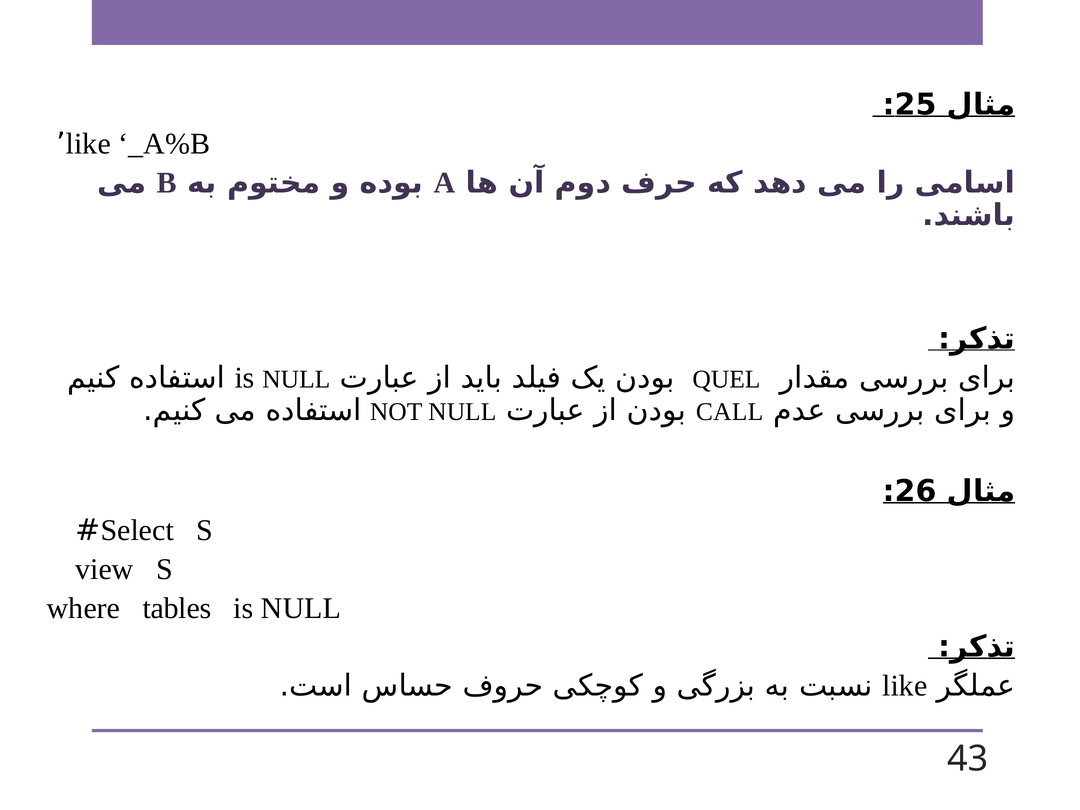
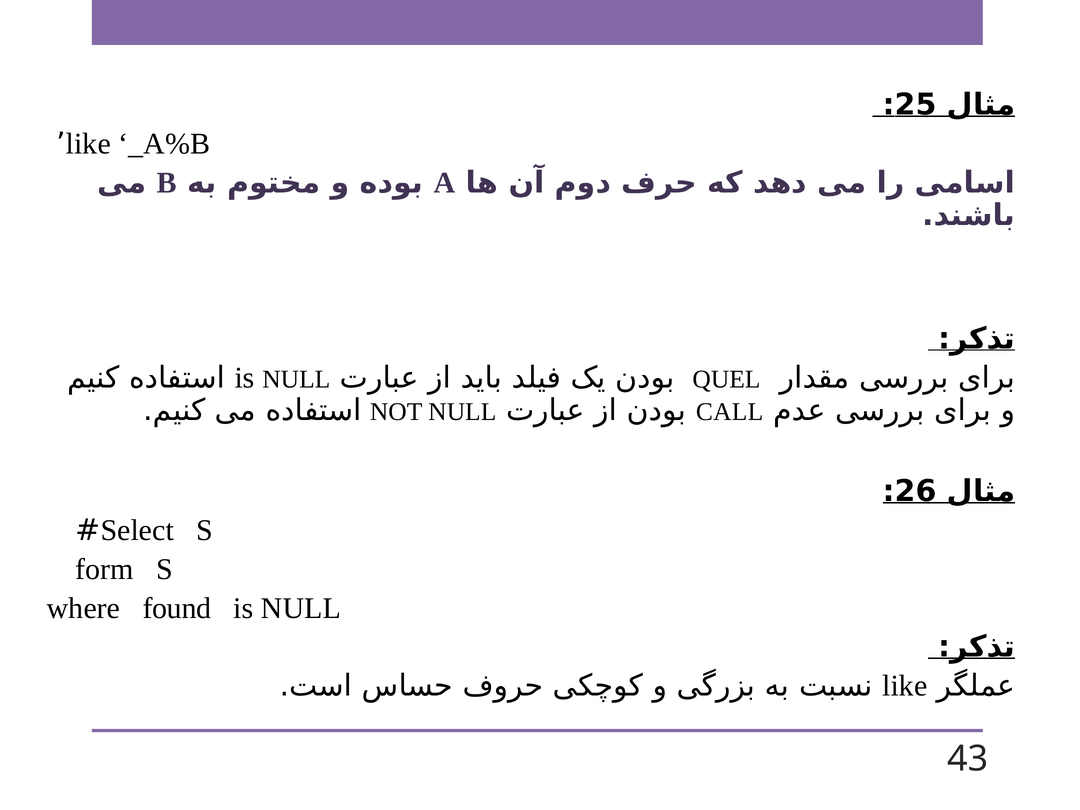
view: view -> form
tables: tables -> found
